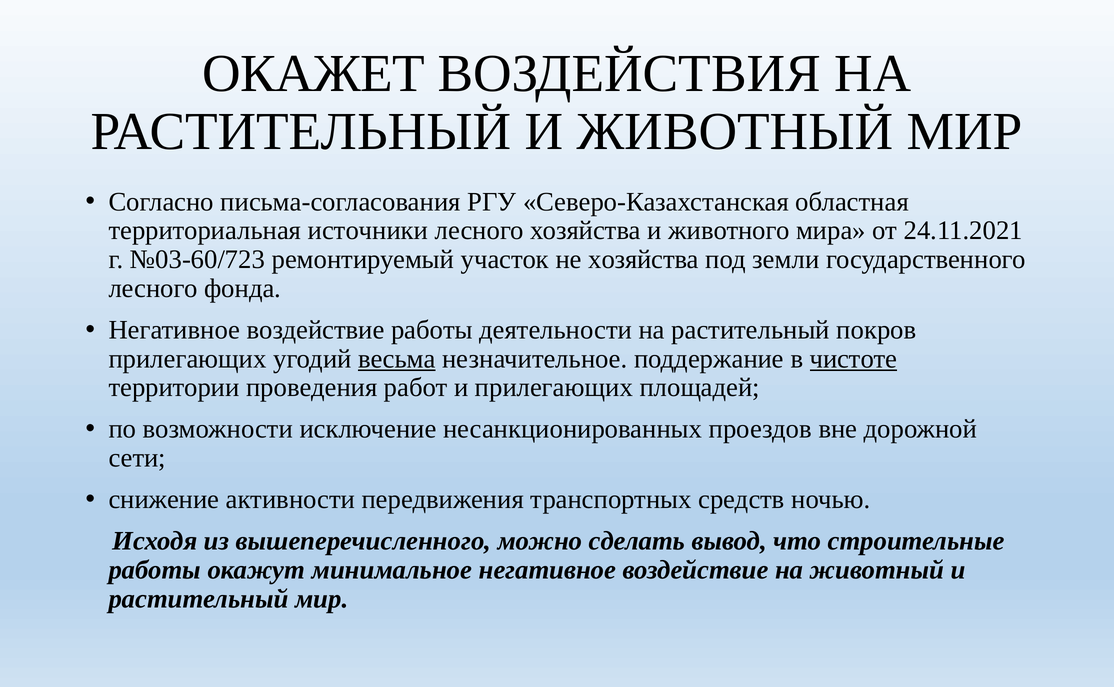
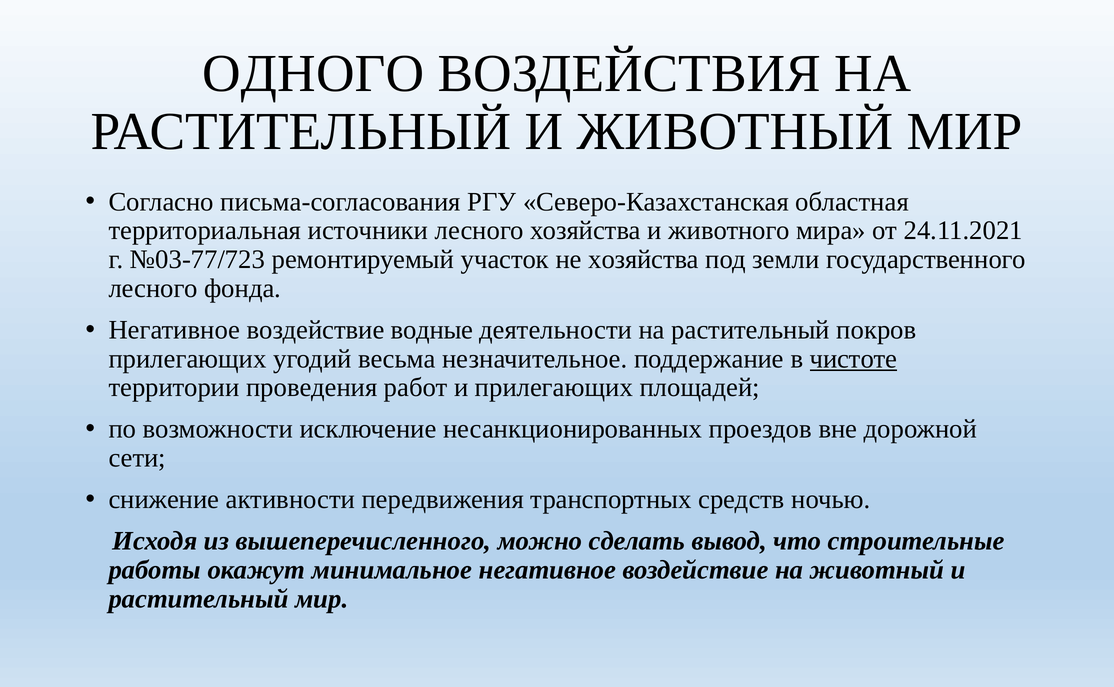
ОКАЖЕТ: ОКАЖЕТ -> ОДНОГО
№03-60/723: №03-60/723 -> №03-77/723
воздействие работы: работы -> водные
весьма underline: present -> none
